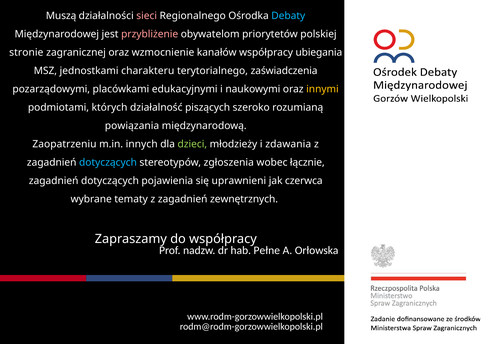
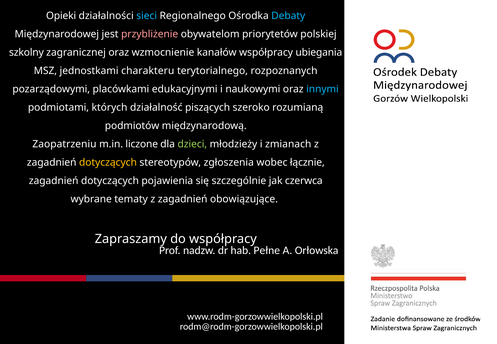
Muszą: Muszą -> Opieki
sieci colour: pink -> light blue
stronie: stronie -> szkolny
zaświadczenia: zaświadczenia -> rozpoznanych
innymi colour: yellow -> light blue
powiązania: powiązania -> podmiotów
innych: innych -> liczone
zdawania: zdawania -> zmianach
dotyczących at (108, 162) colour: light blue -> yellow
uprawnieni: uprawnieni -> szczególnie
zewnętrznych: zewnętrznych -> obowiązujące
